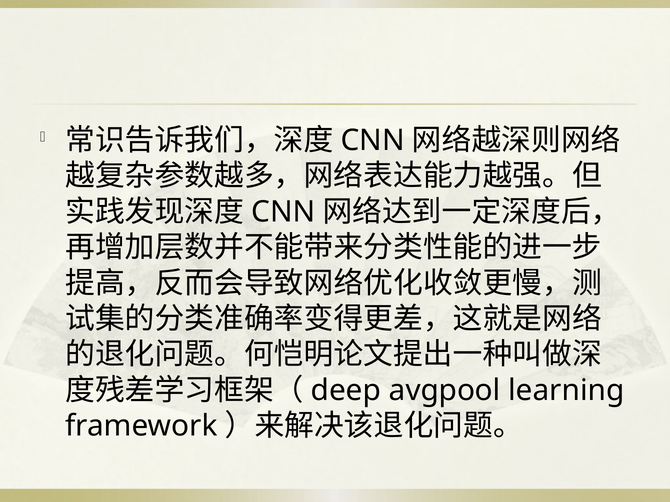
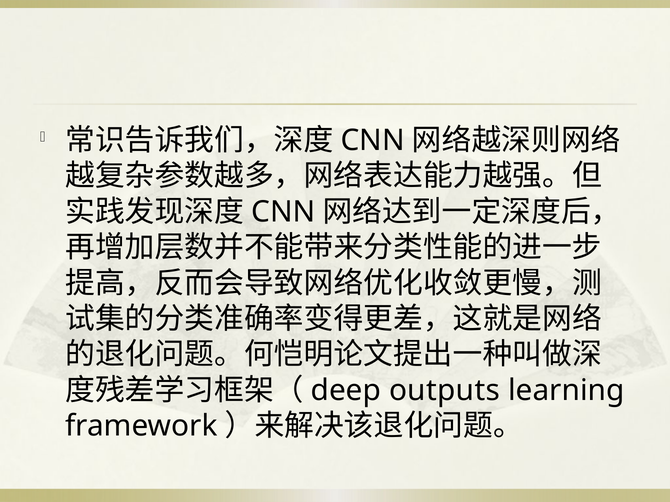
avgpool: avgpool -> outputs
